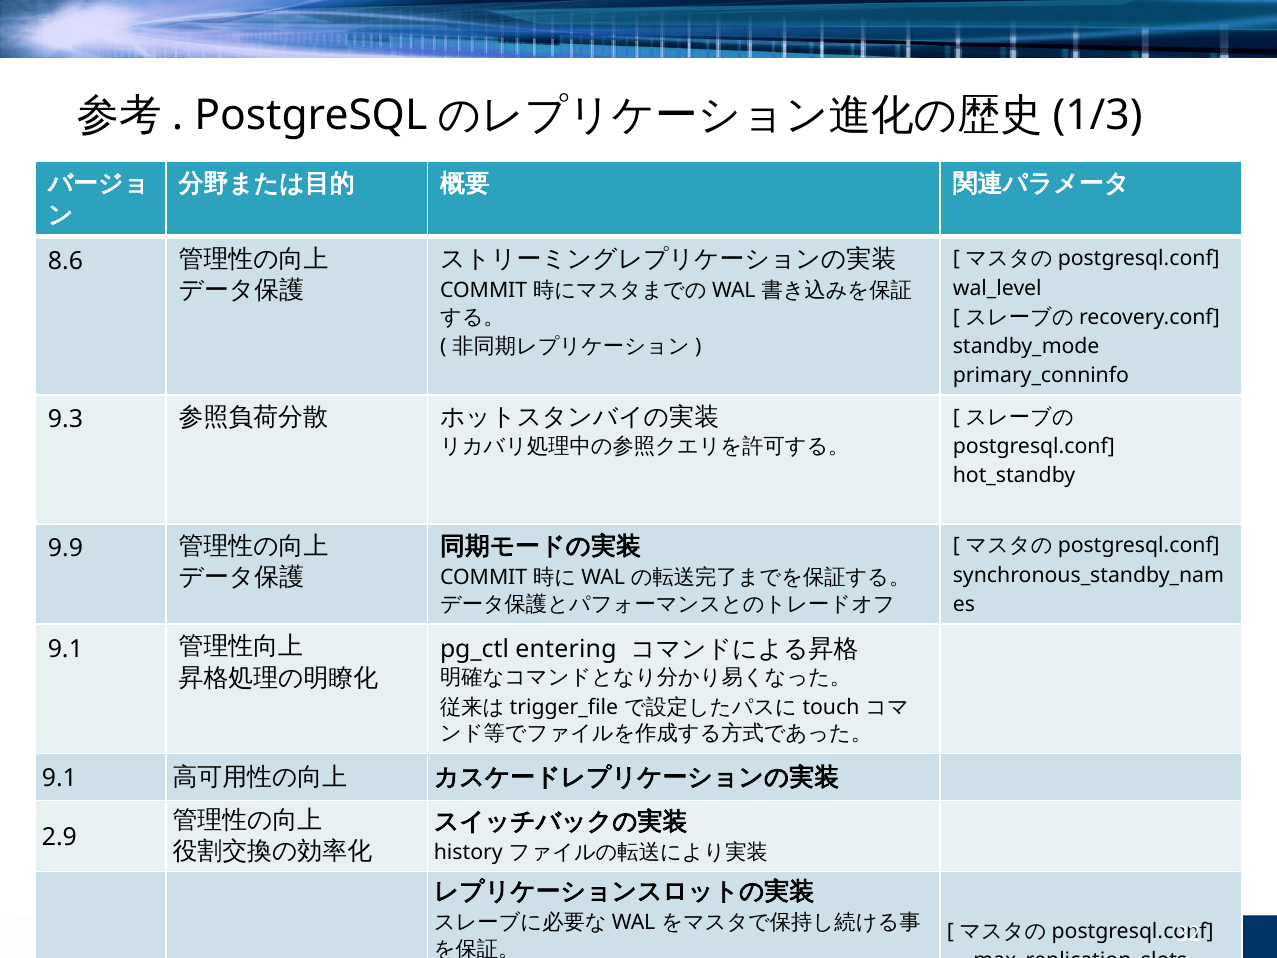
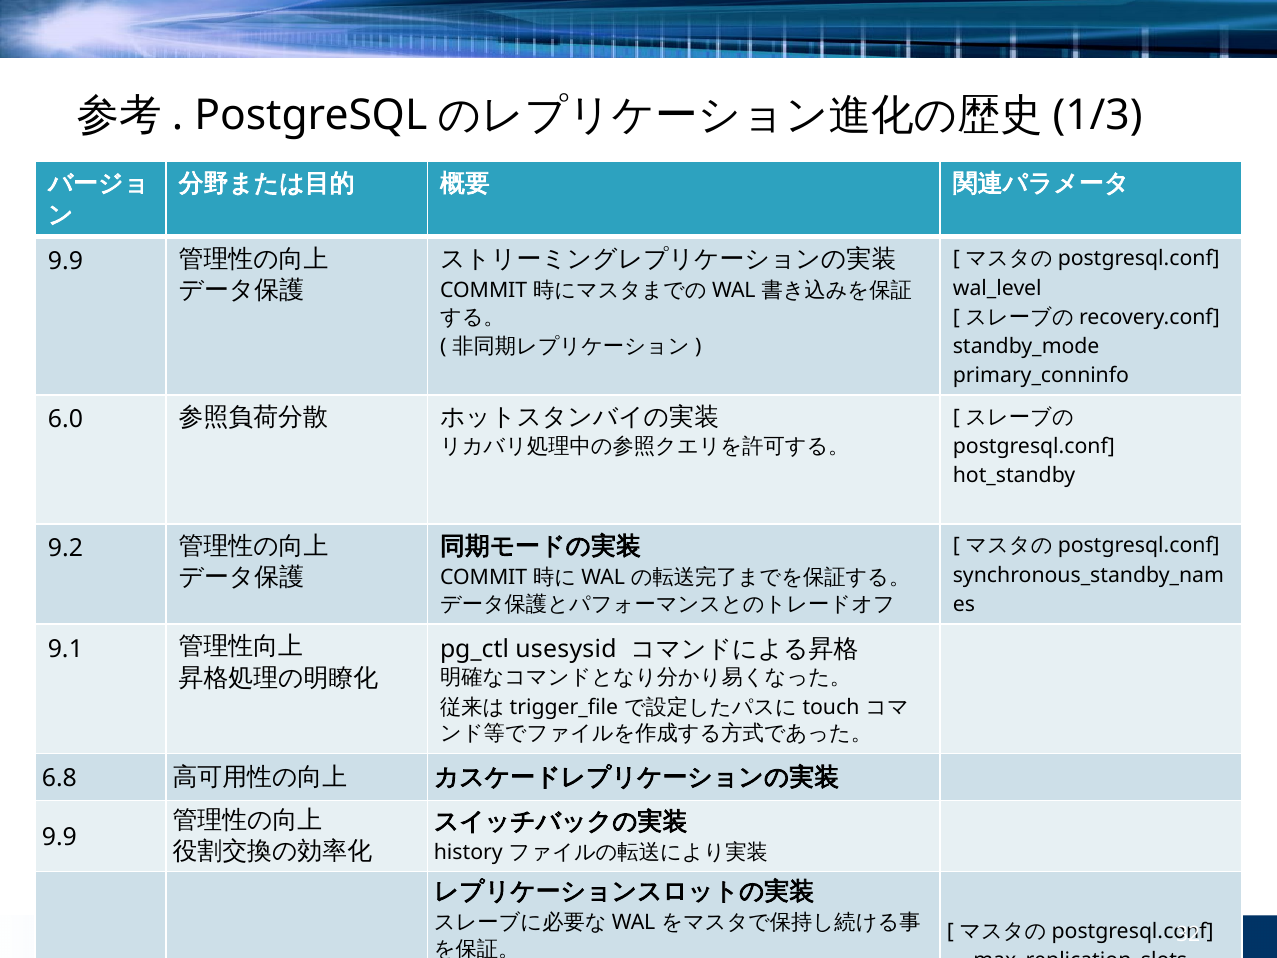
8.6 at (65, 262): 8.6 -> 9.9
9.3: 9.3 -> 6.0
9.9: 9.9 -> 9.2
entering: entering -> usesysid
9.1 at (59, 778): 9.1 -> 6.8
2.9 at (59, 837): 2.9 -> 9.9
